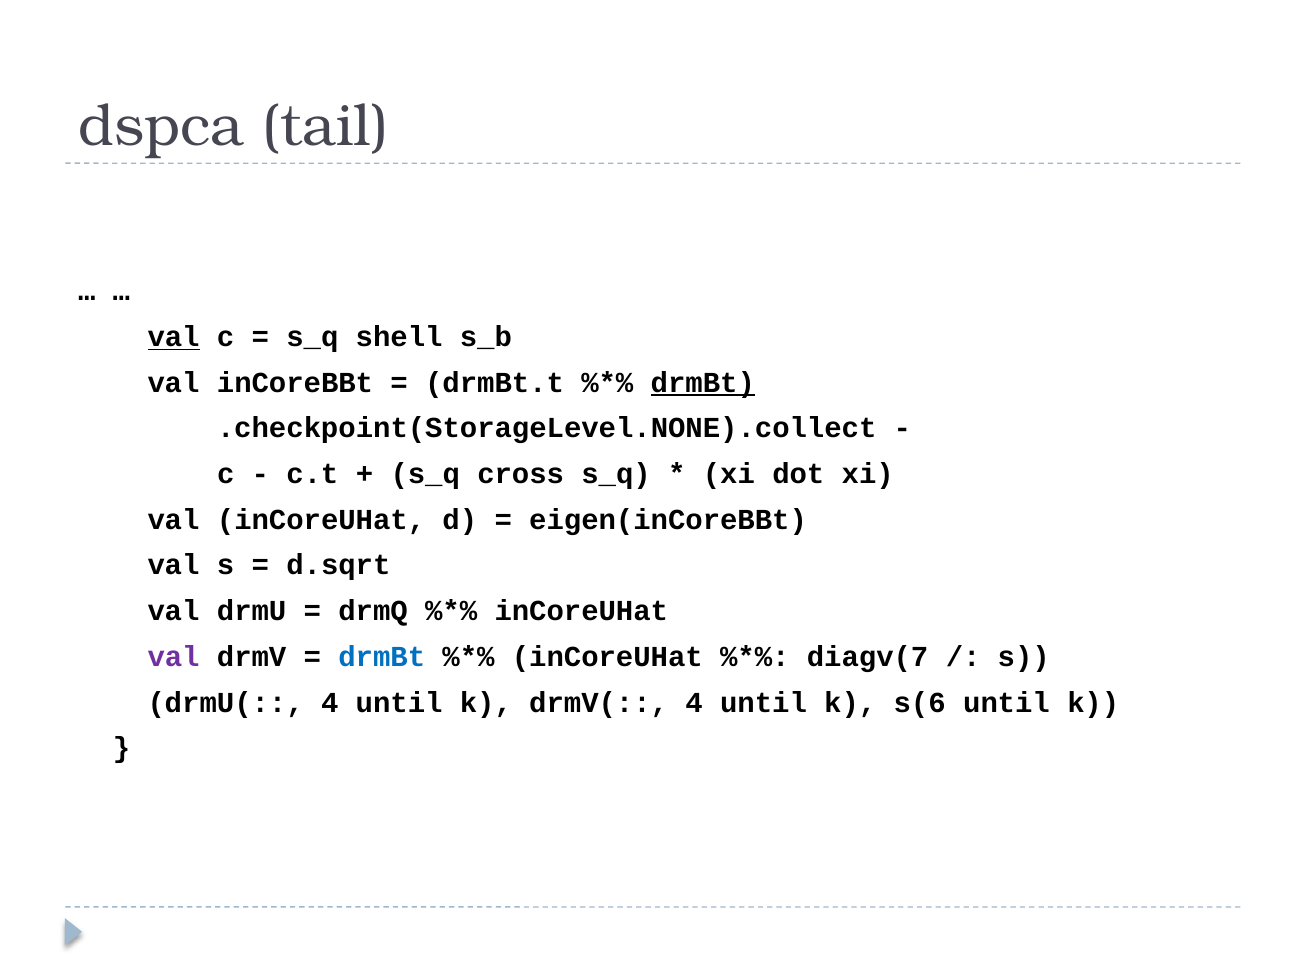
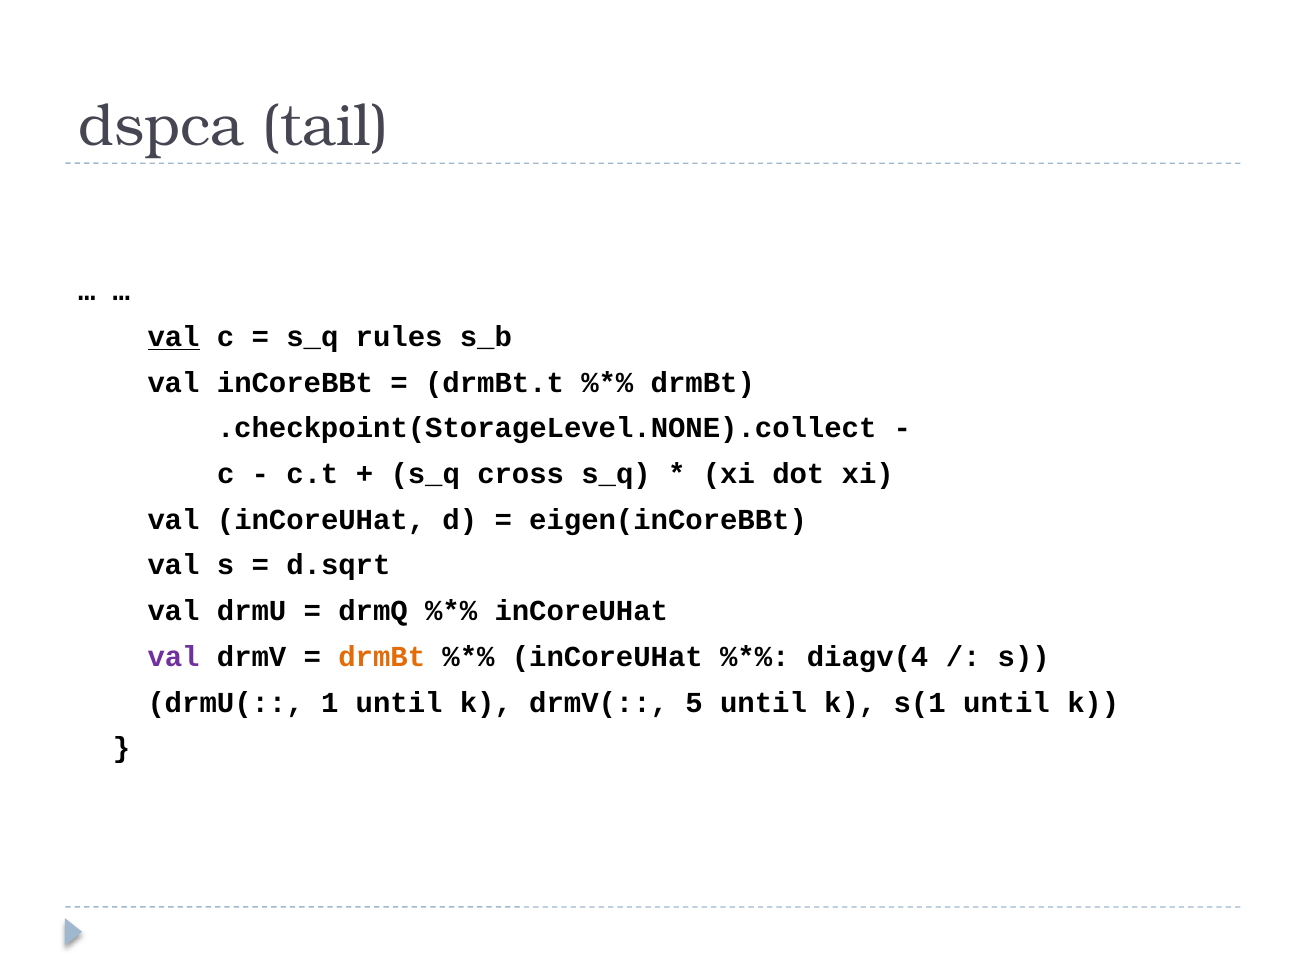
shell: shell -> rules
drmBt at (703, 383) underline: present -> none
drmBt at (382, 657) colour: blue -> orange
diagv(7: diagv(7 -> diagv(4
drmU( 4: 4 -> 1
drmV( 4: 4 -> 5
s(6: s(6 -> s(1
